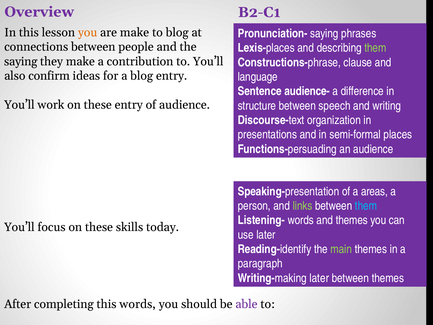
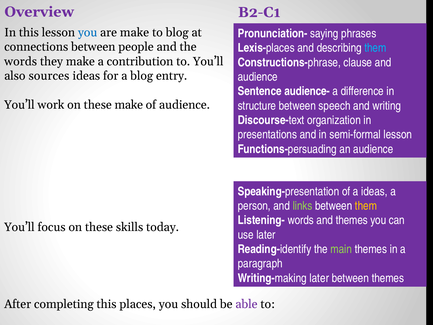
you at (88, 33) colour: orange -> blue
them at (375, 48) colour: light green -> light blue
saying at (21, 61): saying -> words
language at (258, 77): language -> audience
confirm: confirm -> sources
these entry: entry -> make
semi-formal places: places -> lesson
a areas: areas -> ideas
them at (366, 206) colour: light blue -> yellow
this words: words -> places
